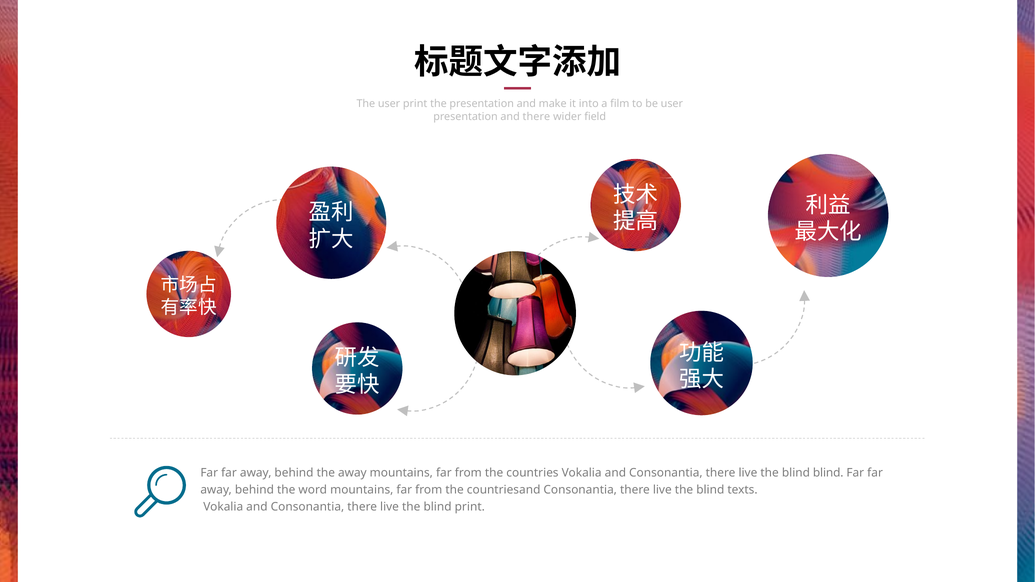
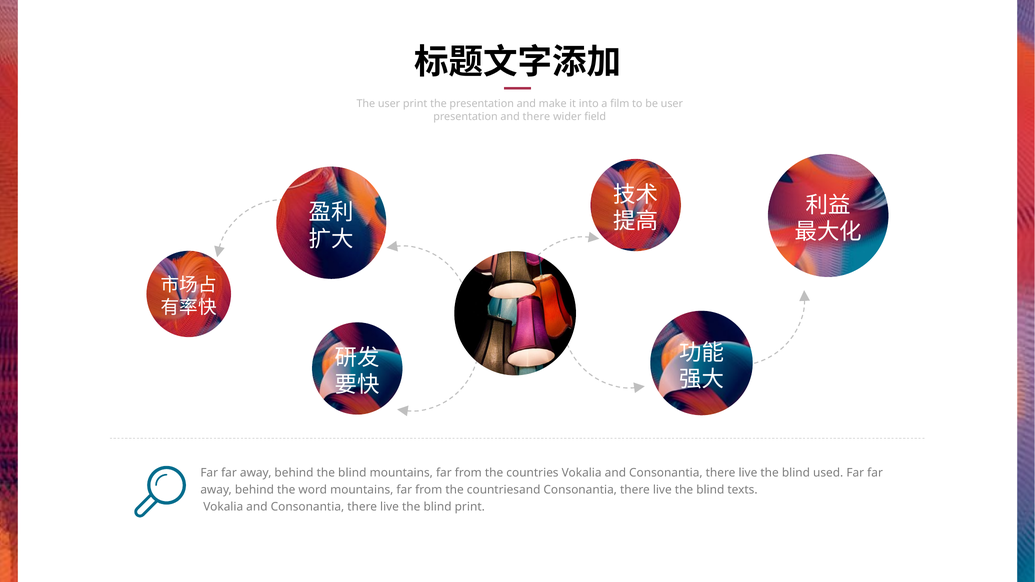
behind the away: away -> blind
blind blind: blind -> used
